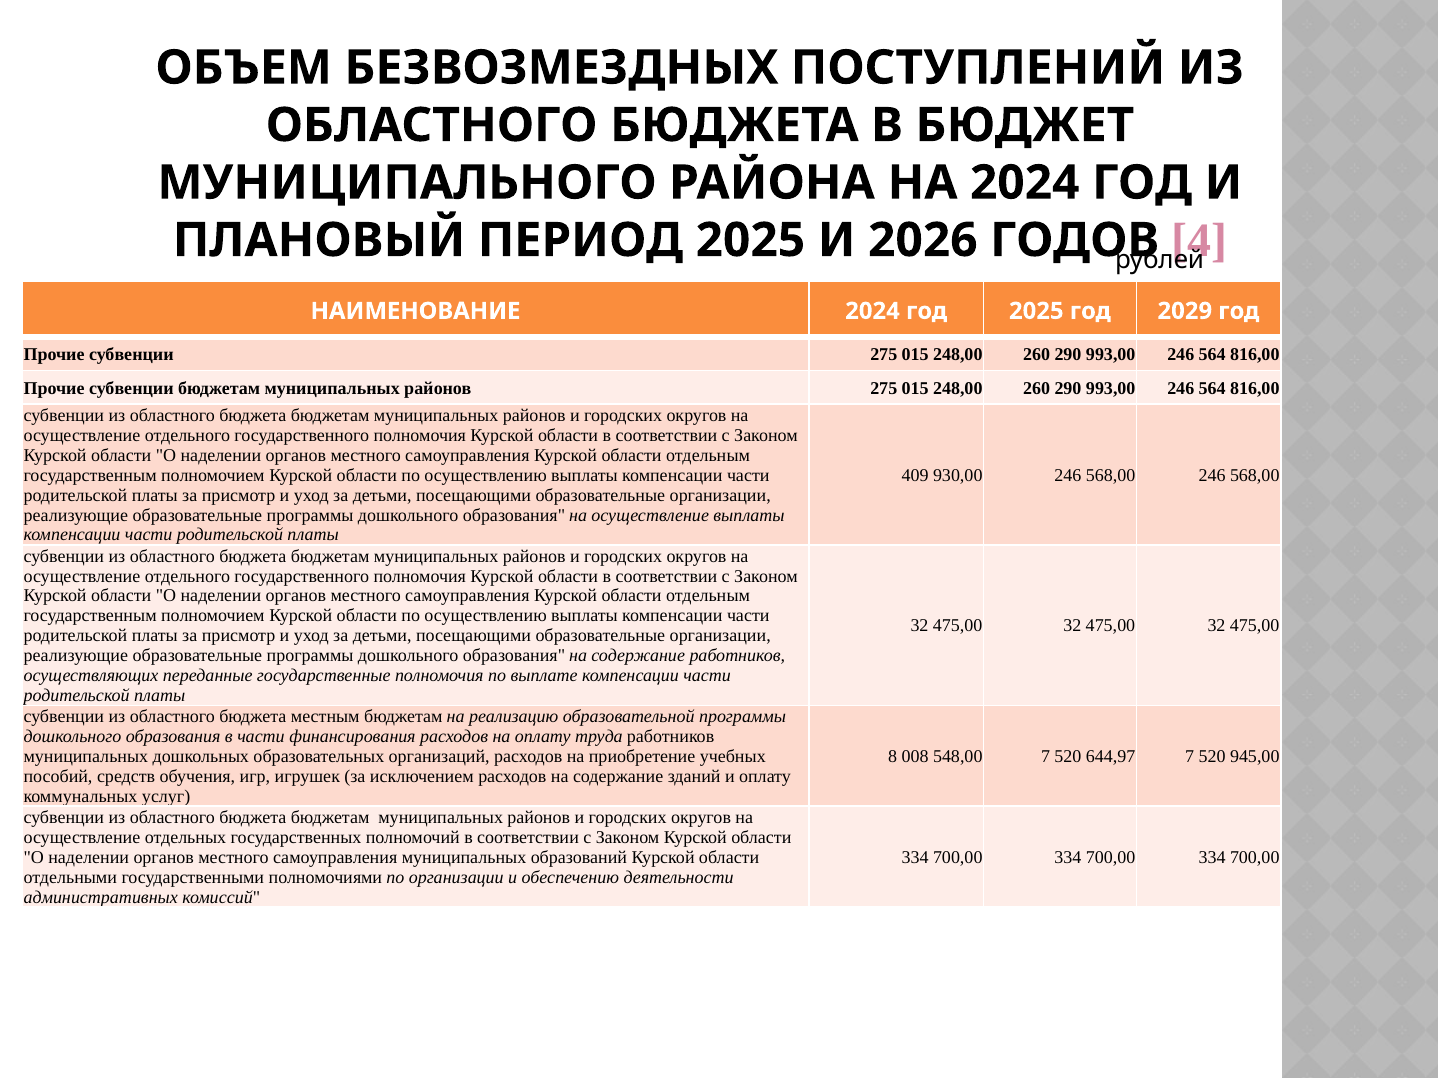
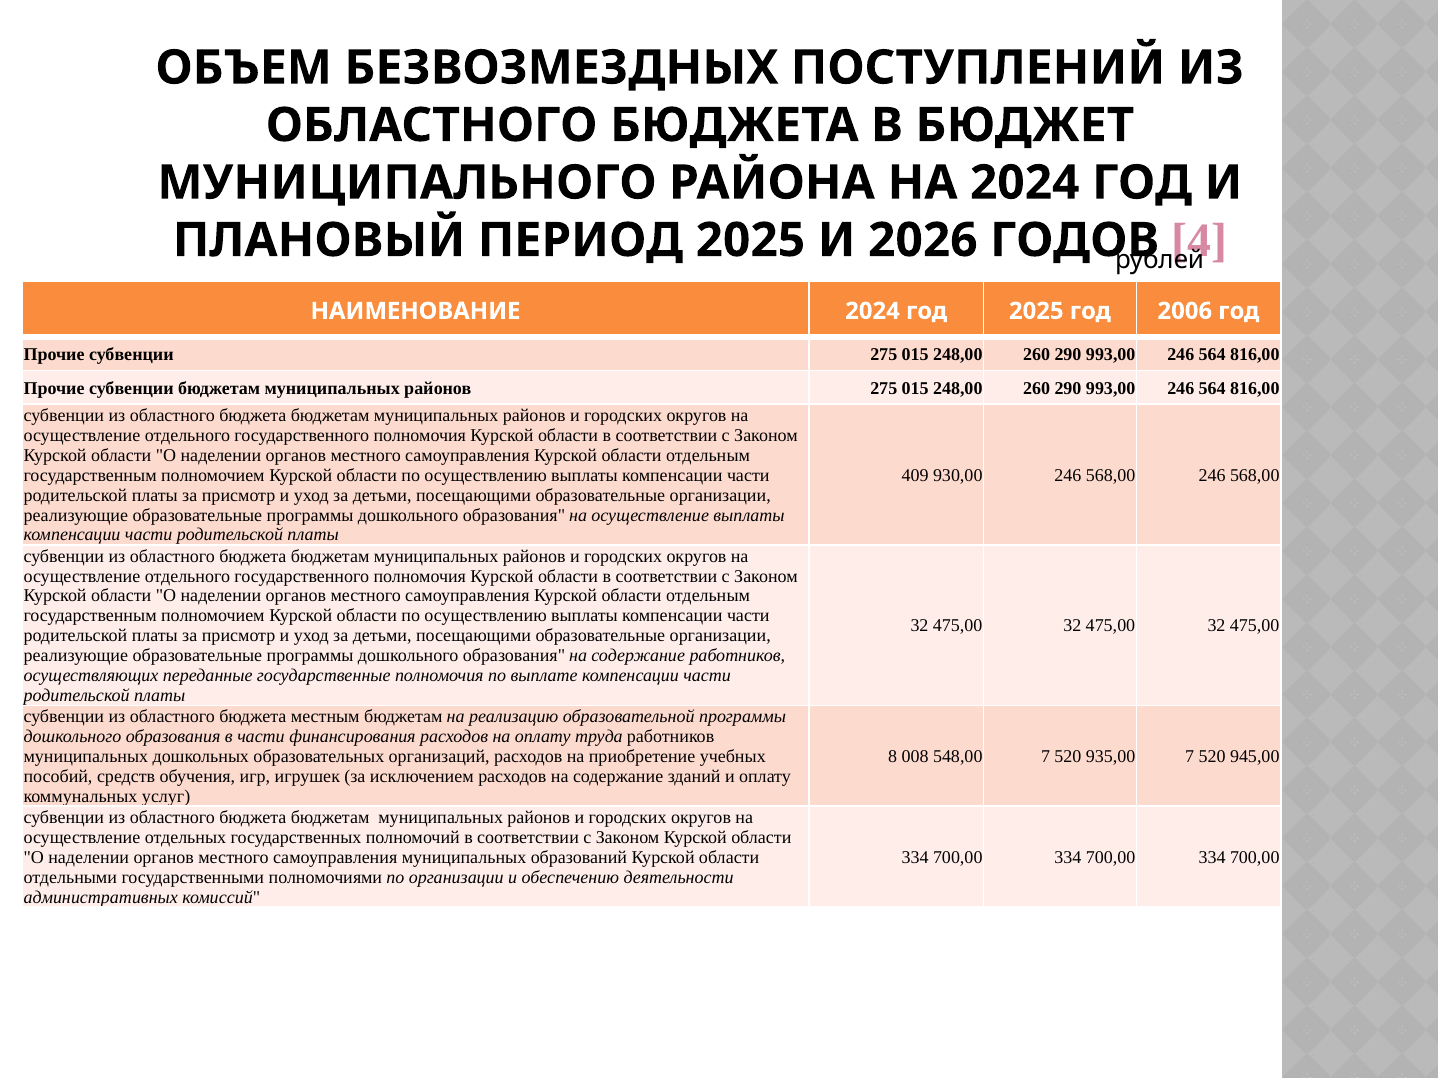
2029: 2029 -> 2006
644,97: 644,97 -> 935,00
